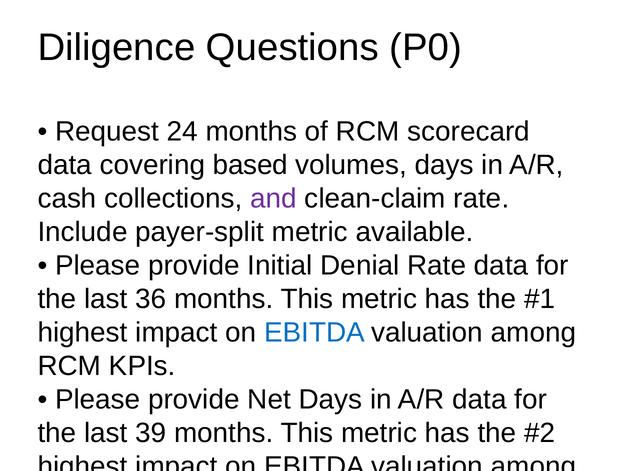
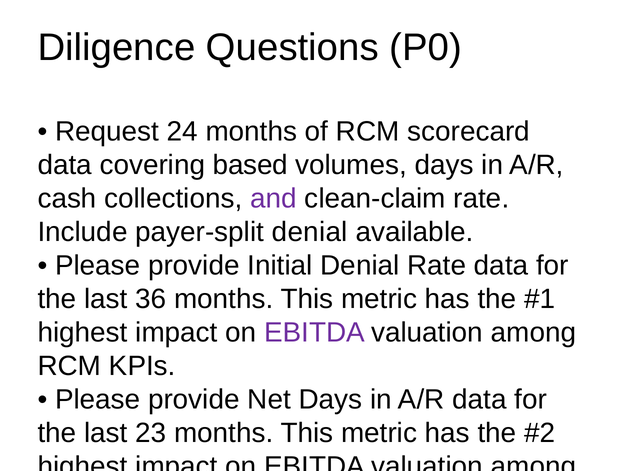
payer-split metric: metric -> denial
EBITDA at (314, 333) colour: blue -> purple
39: 39 -> 23
